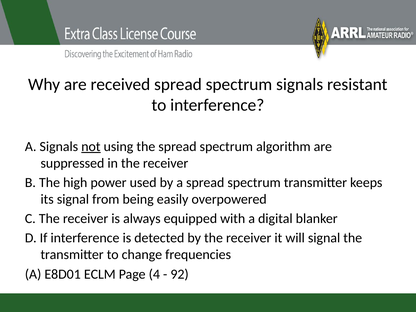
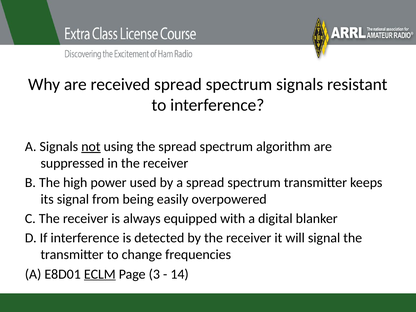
ECLM underline: none -> present
4: 4 -> 3
92: 92 -> 14
